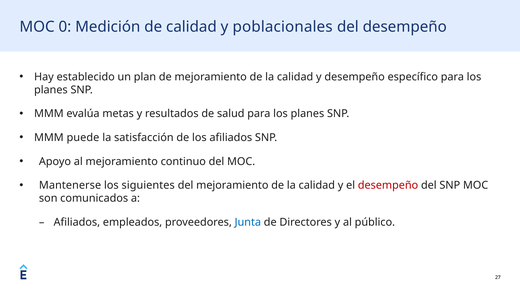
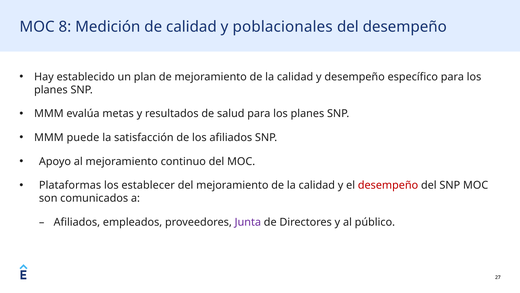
0: 0 -> 8
Mantenerse: Mantenerse -> Plataformas
siguientes: siguientes -> establecer
Junta colour: blue -> purple
